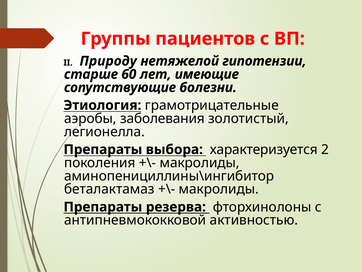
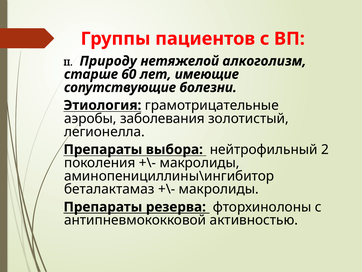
гипотензии: гипотензии -> алкоголизм
характеризуется: характеризуется -> нейтрофильный
